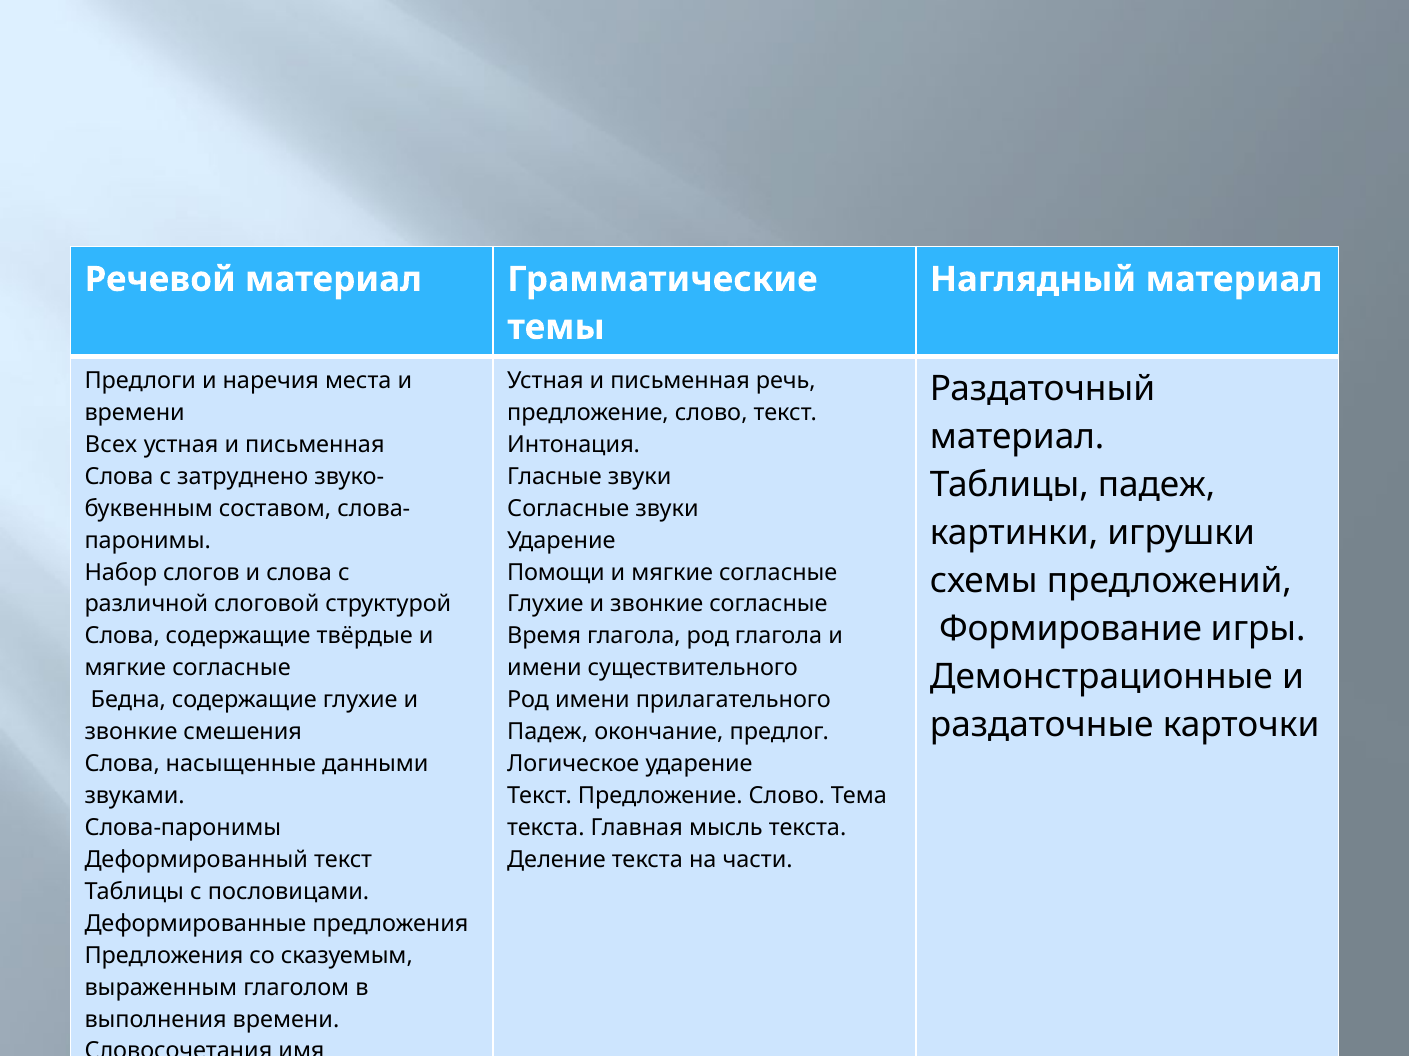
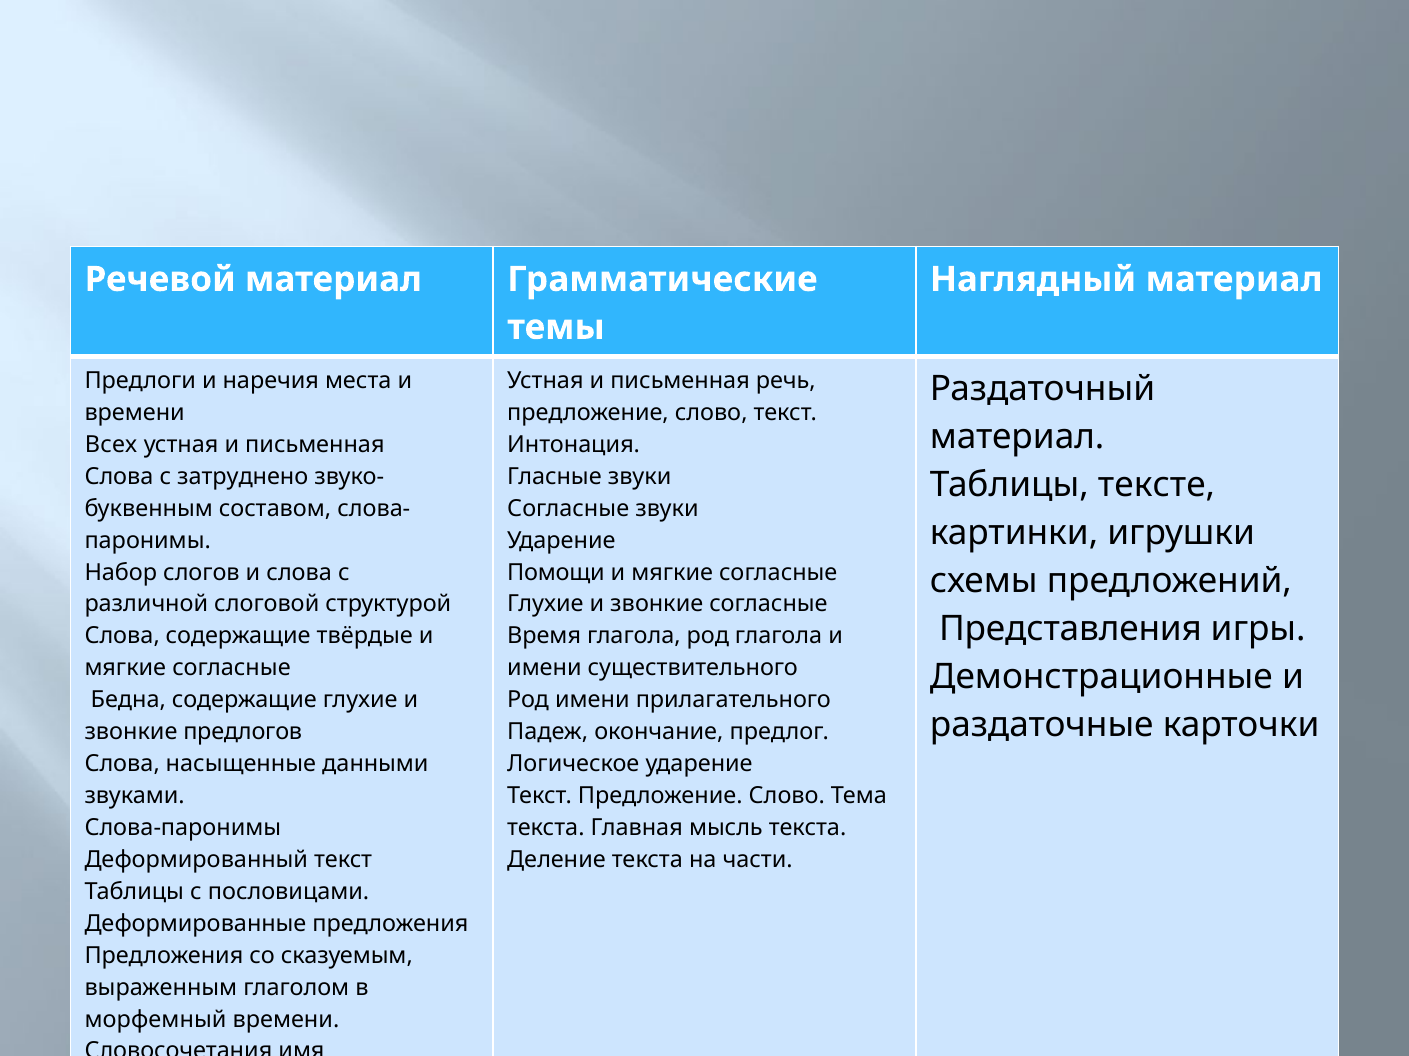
Таблицы падеж: падеж -> тексте
Формирование: Формирование -> Представления
смешения: смешения -> предлогов
выполнения: выполнения -> морфемный
